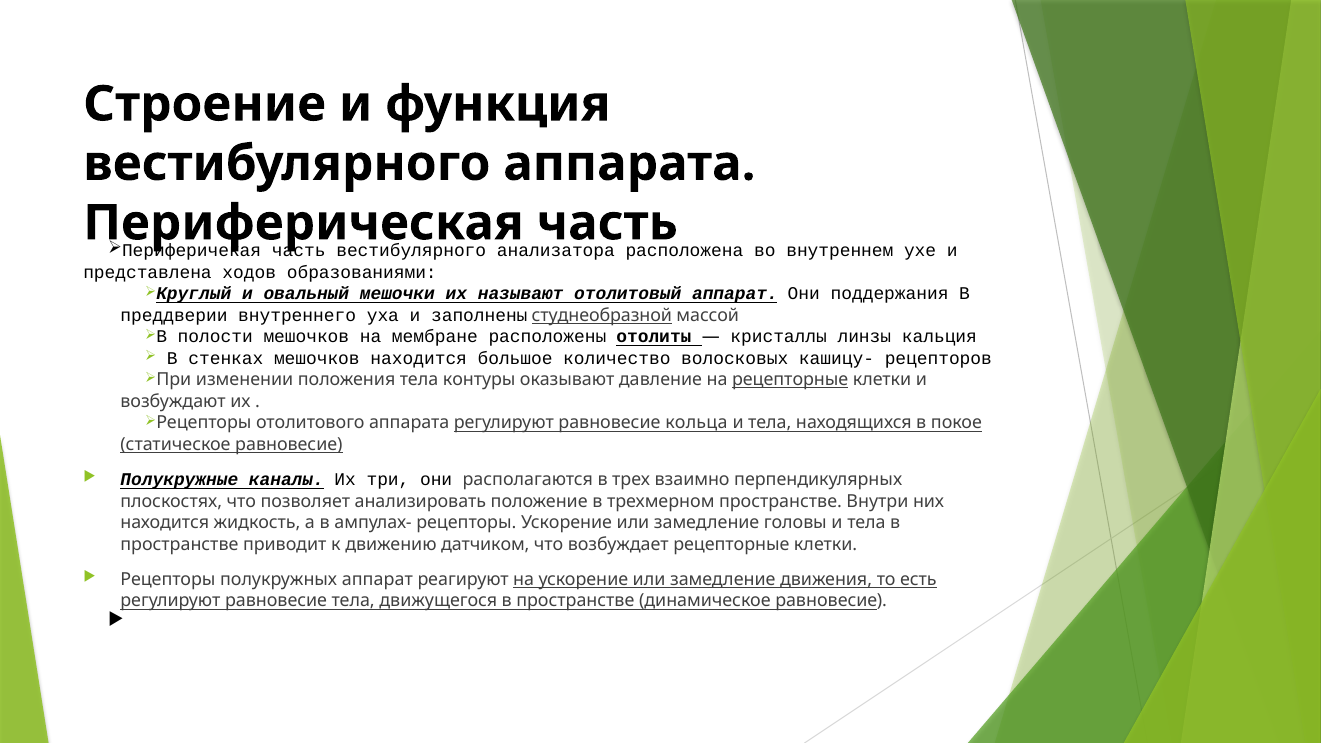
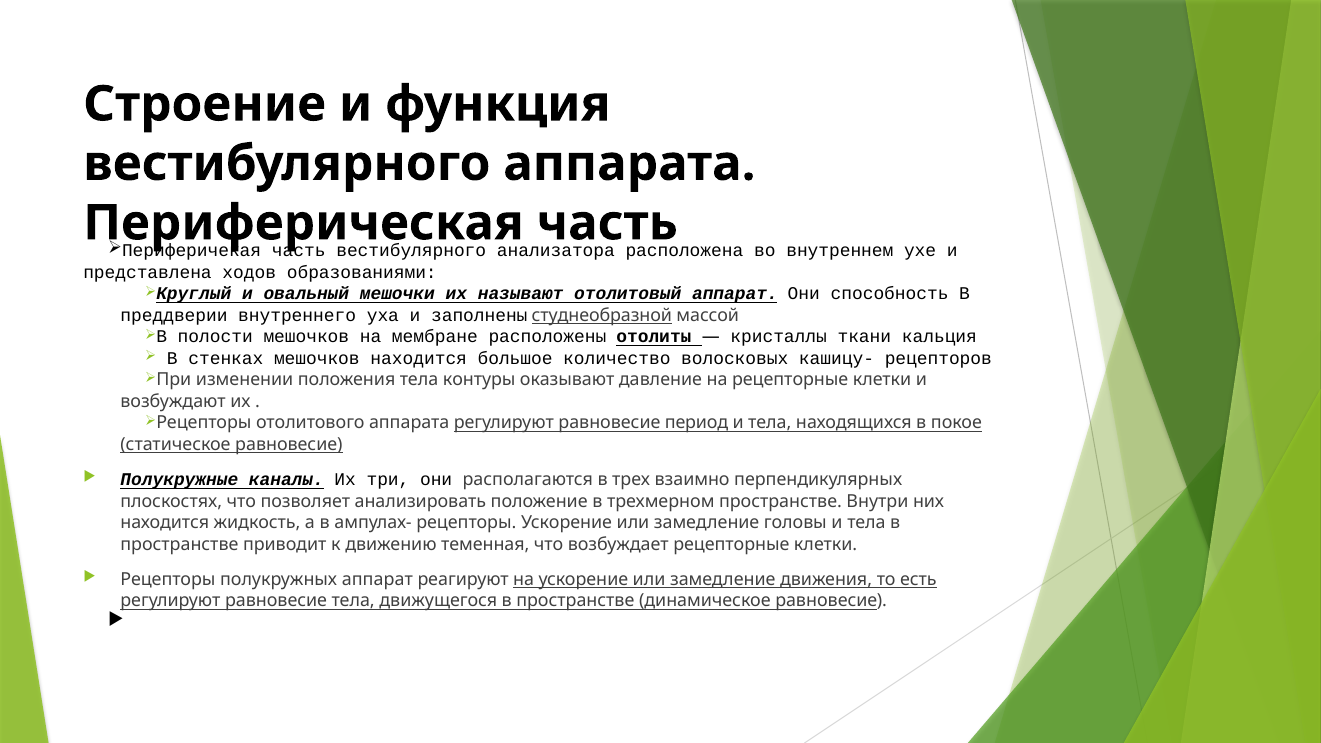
поддержания: поддержания -> способность
линзы: линзы -> ткани
рецепторные at (790, 380) underline: present -> none
кольца: кольца -> период
датчиком: датчиком -> теменная
